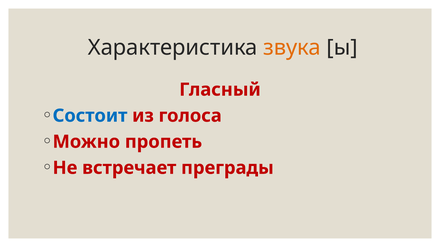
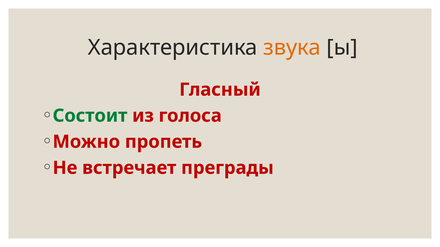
Состоит colour: blue -> green
